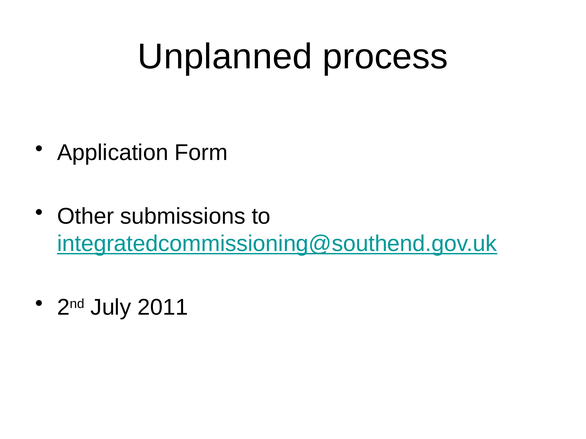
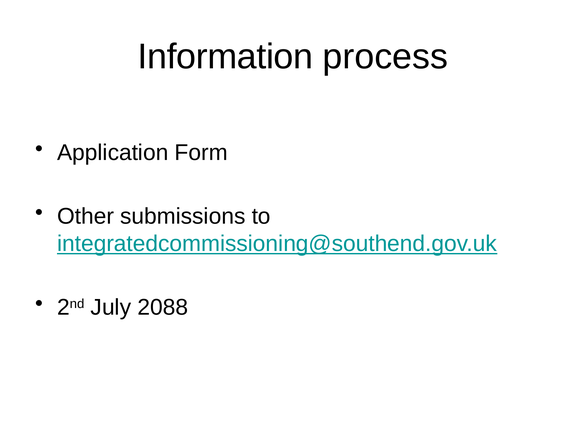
Unplanned: Unplanned -> Information
2011: 2011 -> 2088
